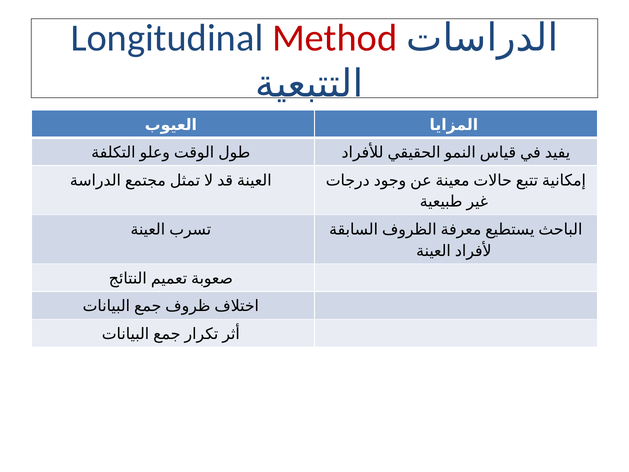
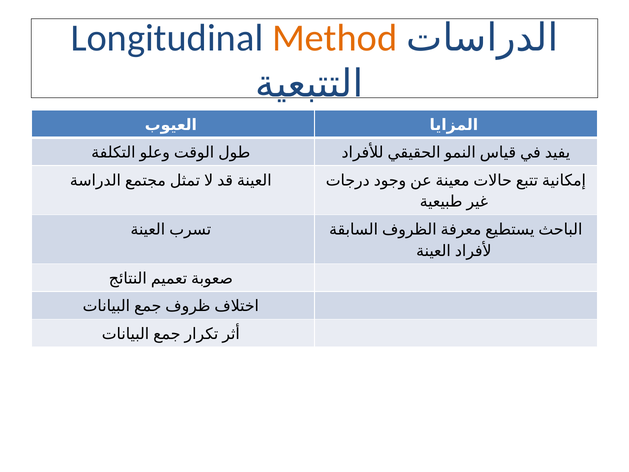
Method colour: red -> orange
